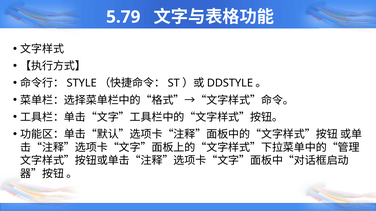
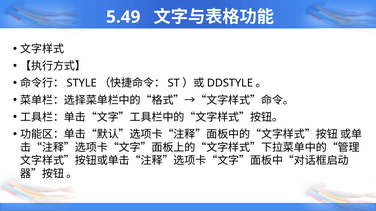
5.79: 5.79 -> 5.49
